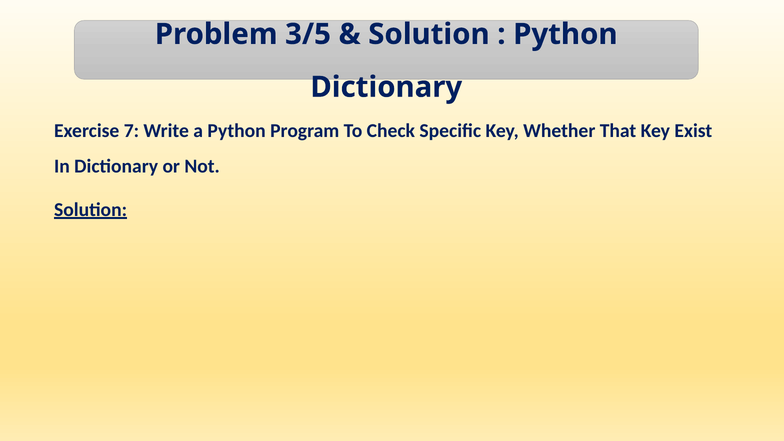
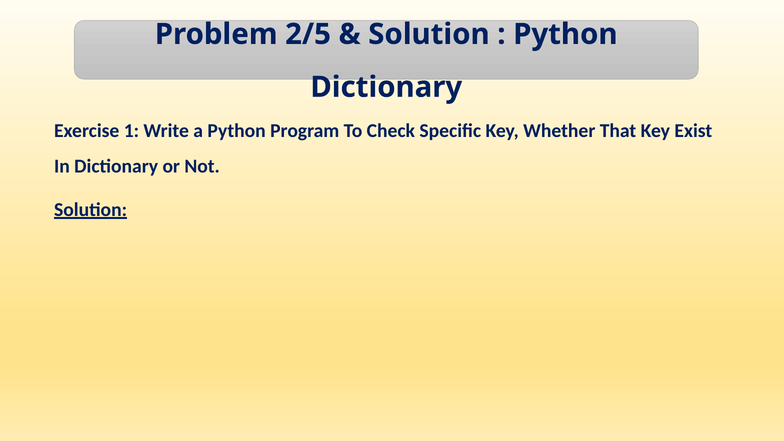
3/5: 3/5 -> 2/5
7: 7 -> 1
